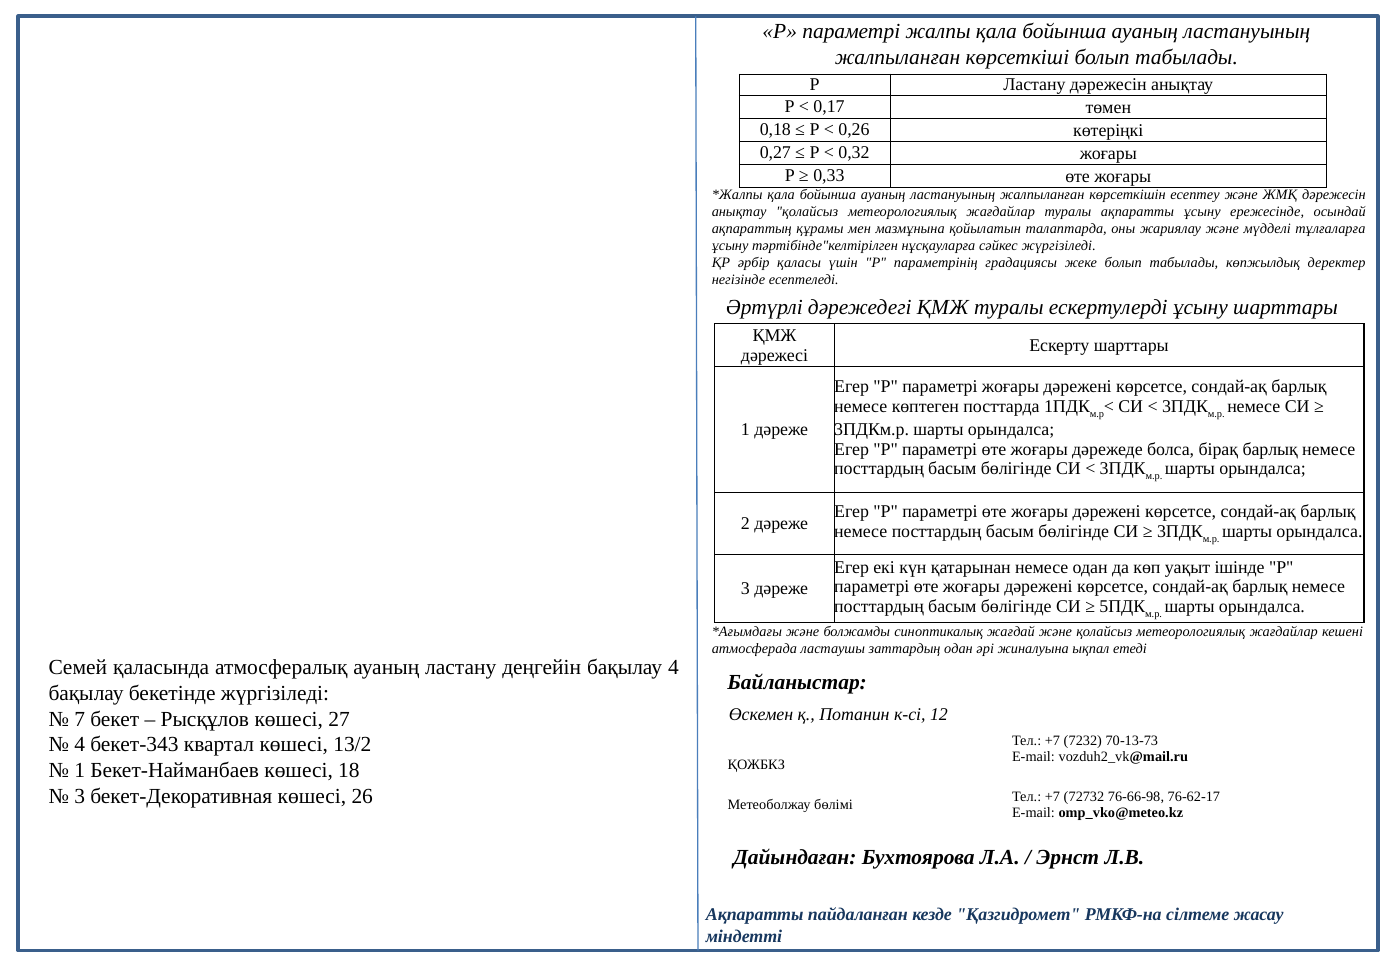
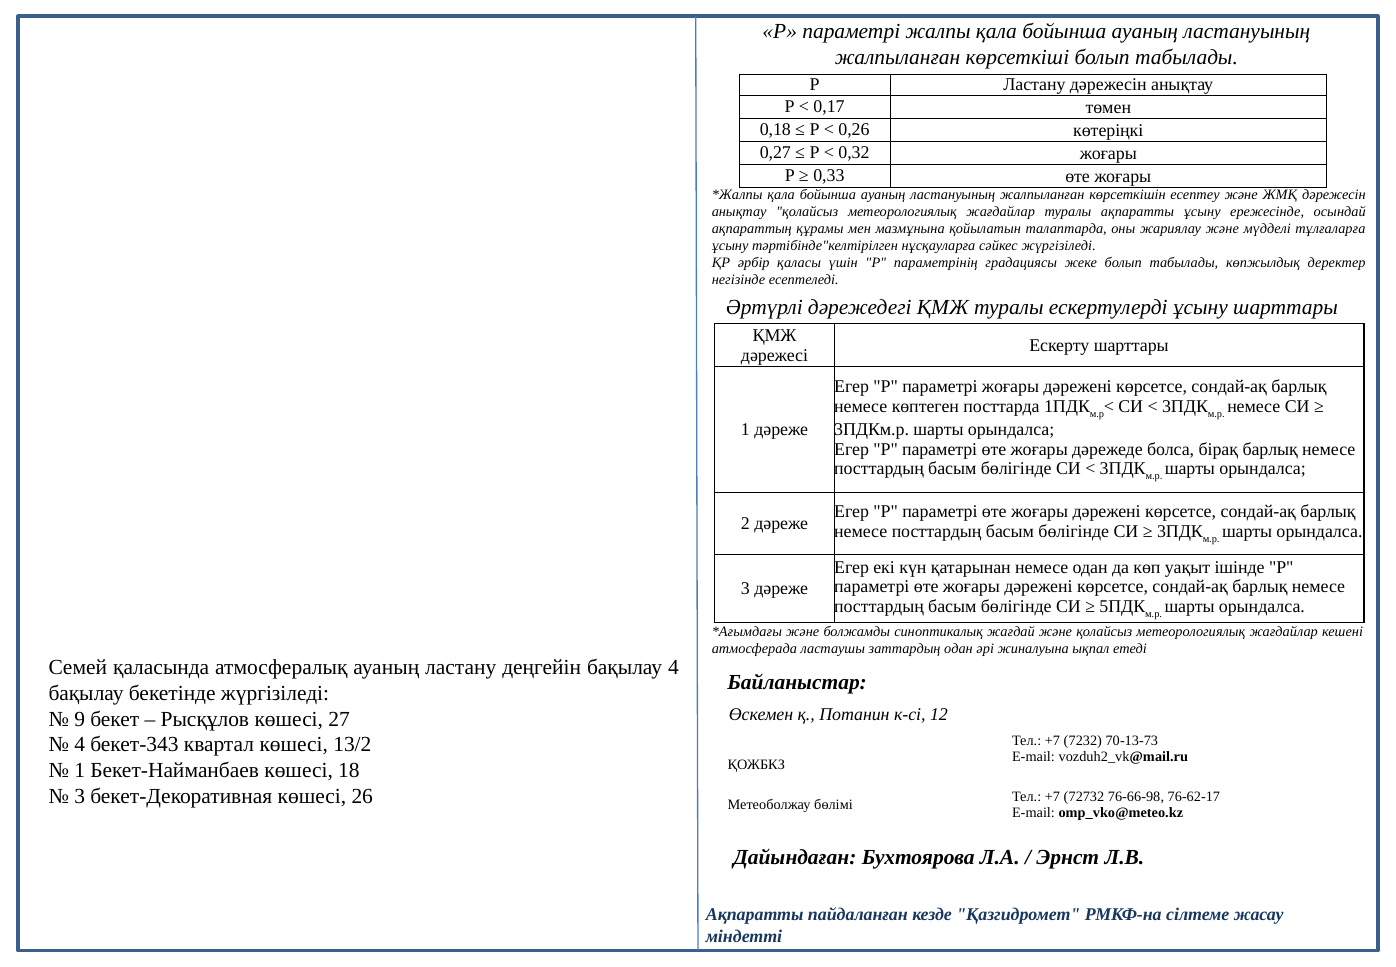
7: 7 -> 9
